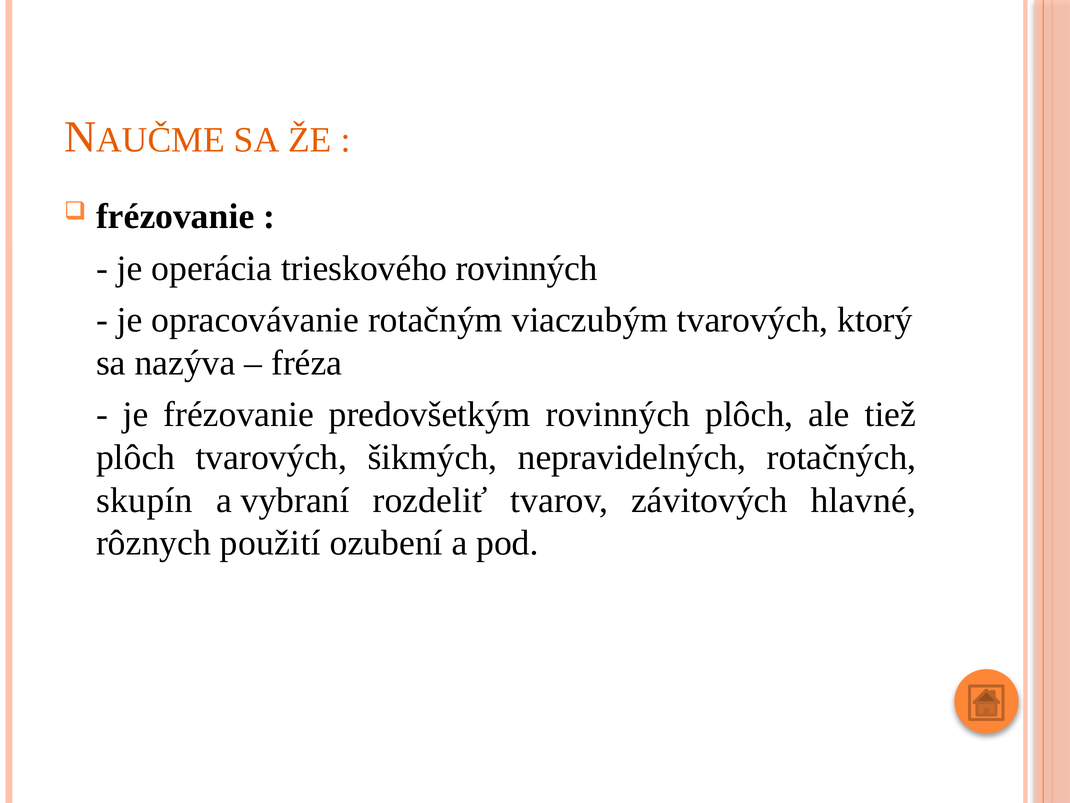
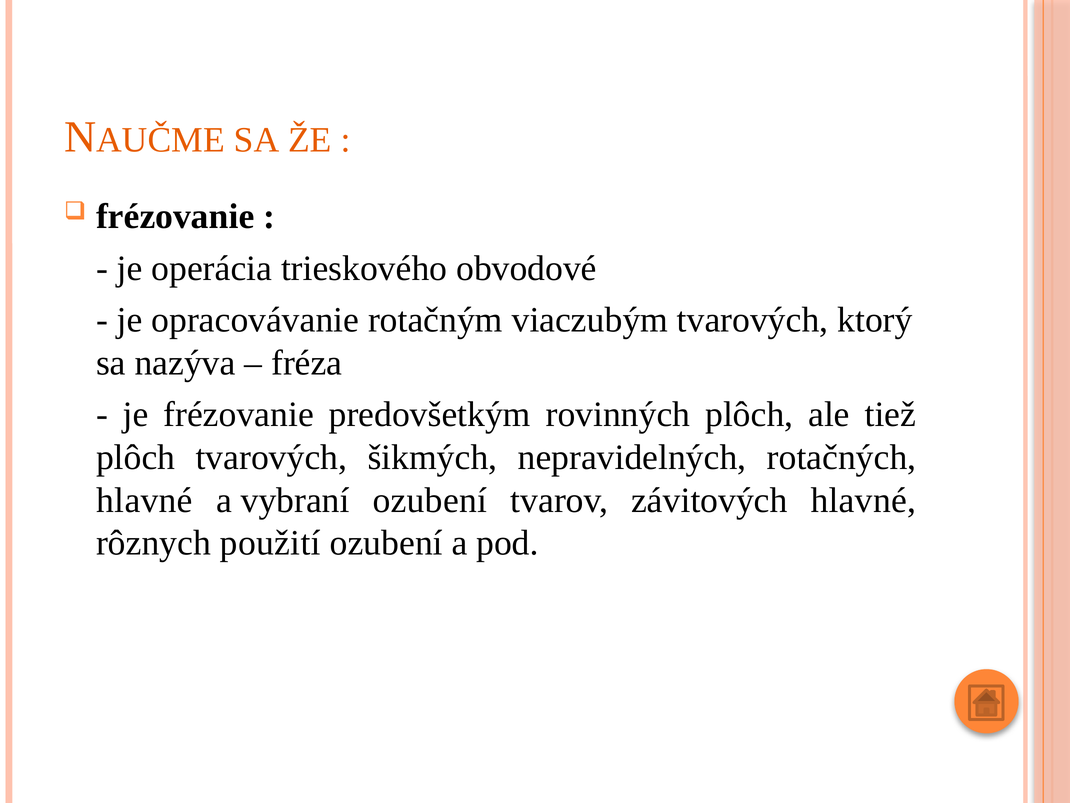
trieskového rovinných: rovinných -> obvodové
skupín at (144, 500): skupín -> hlavné
vybraní rozdeliť: rozdeliť -> ozubení
